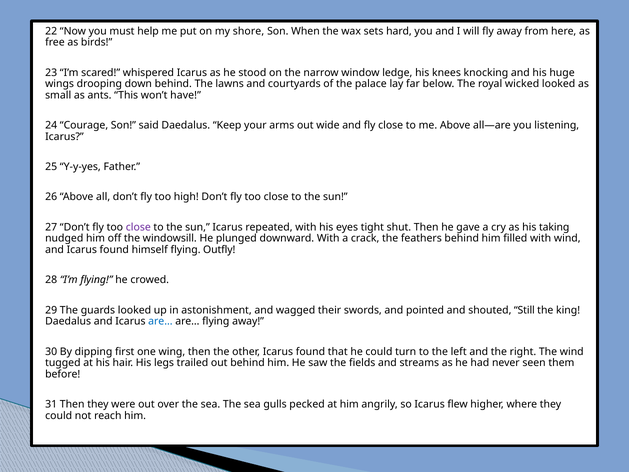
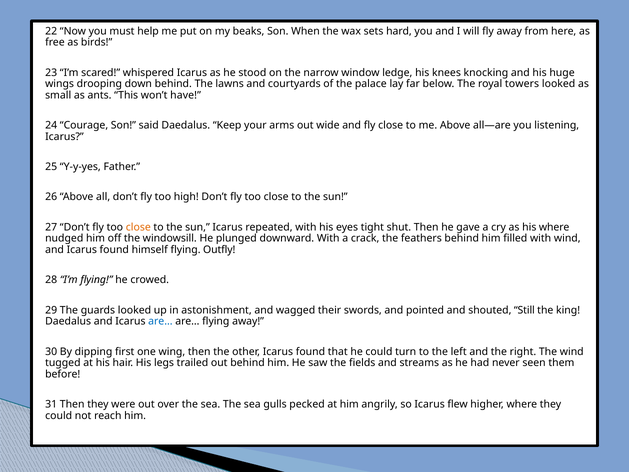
shore: shore -> beaks
wicked: wicked -> towers
close at (138, 227) colour: purple -> orange
his taking: taking -> where
